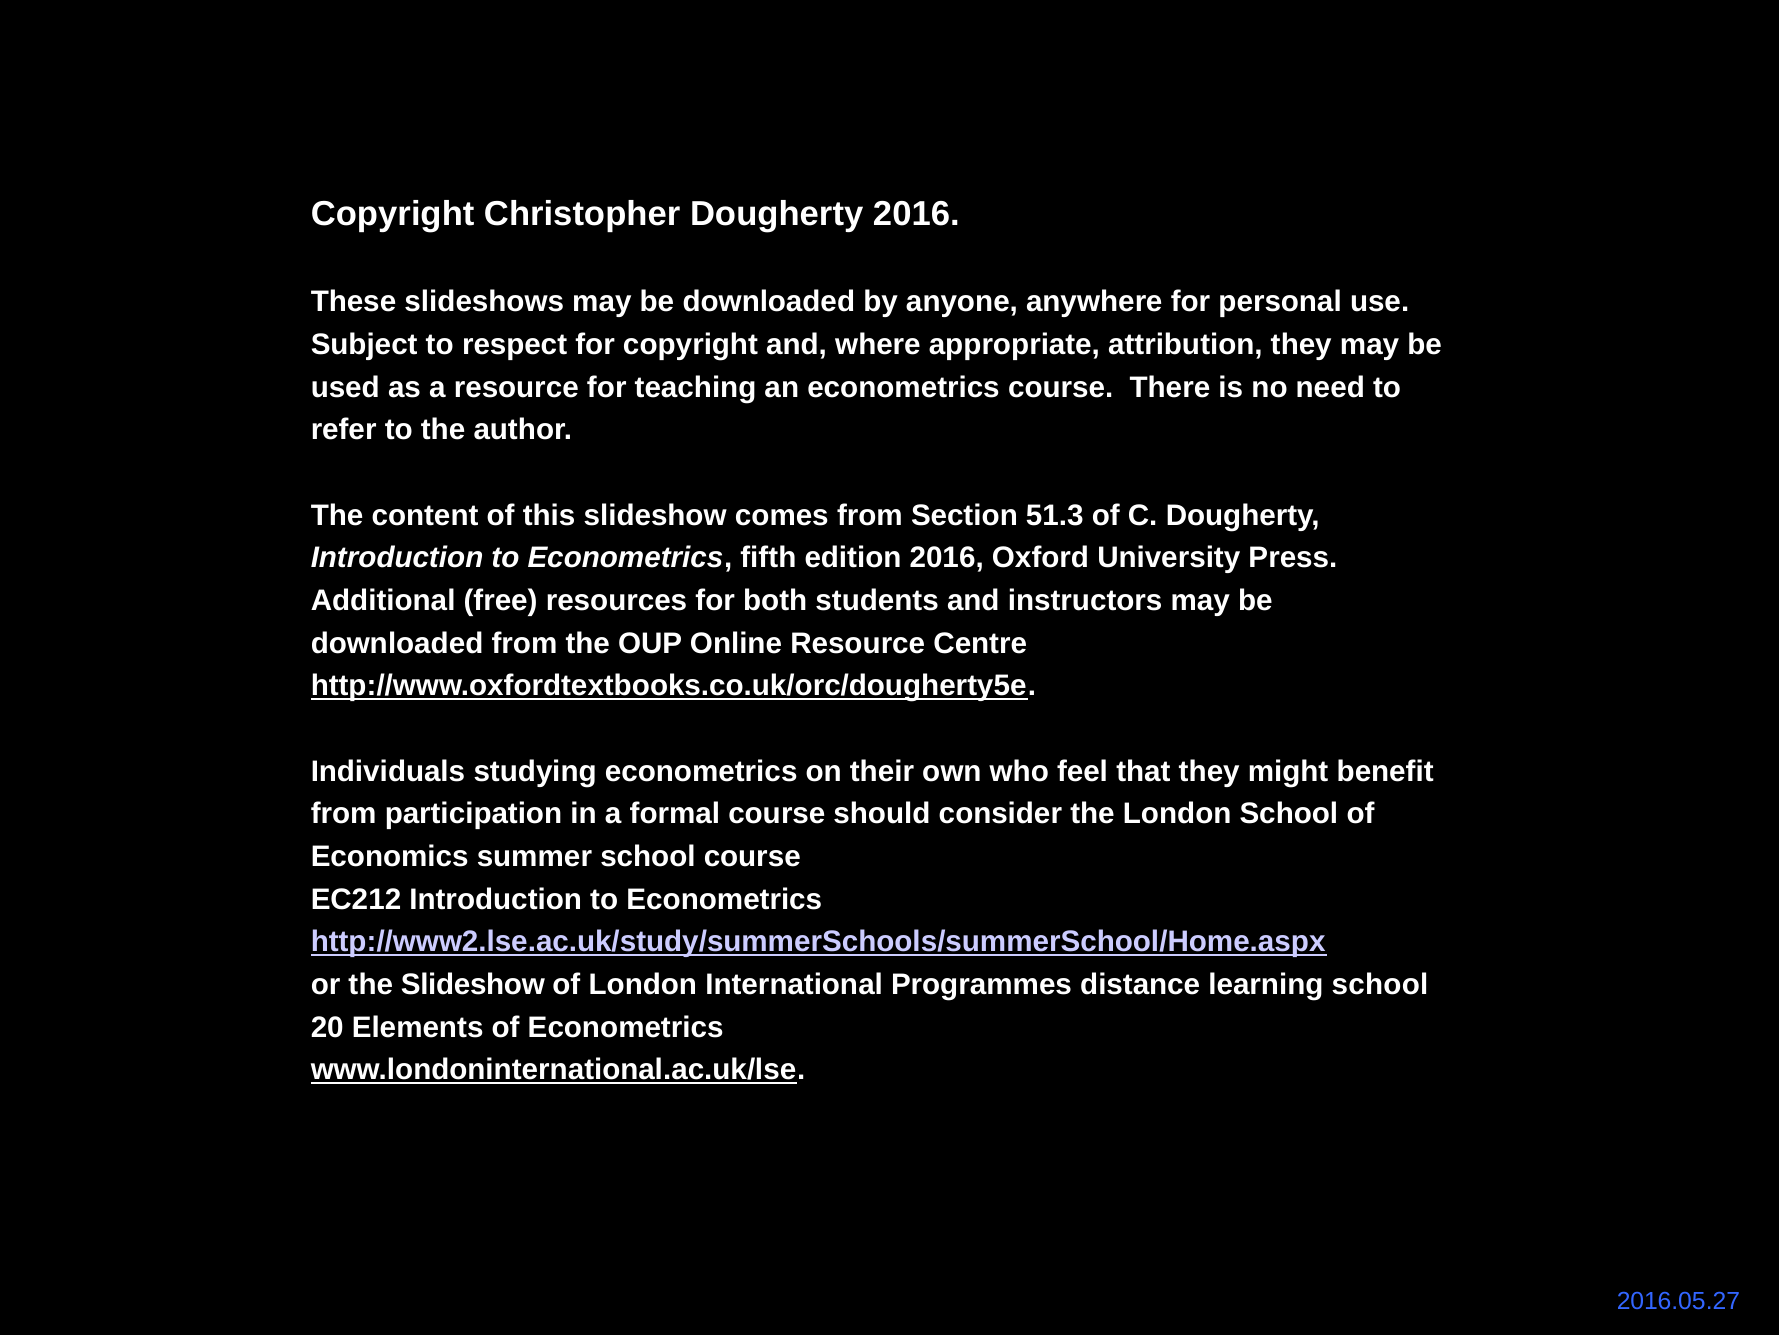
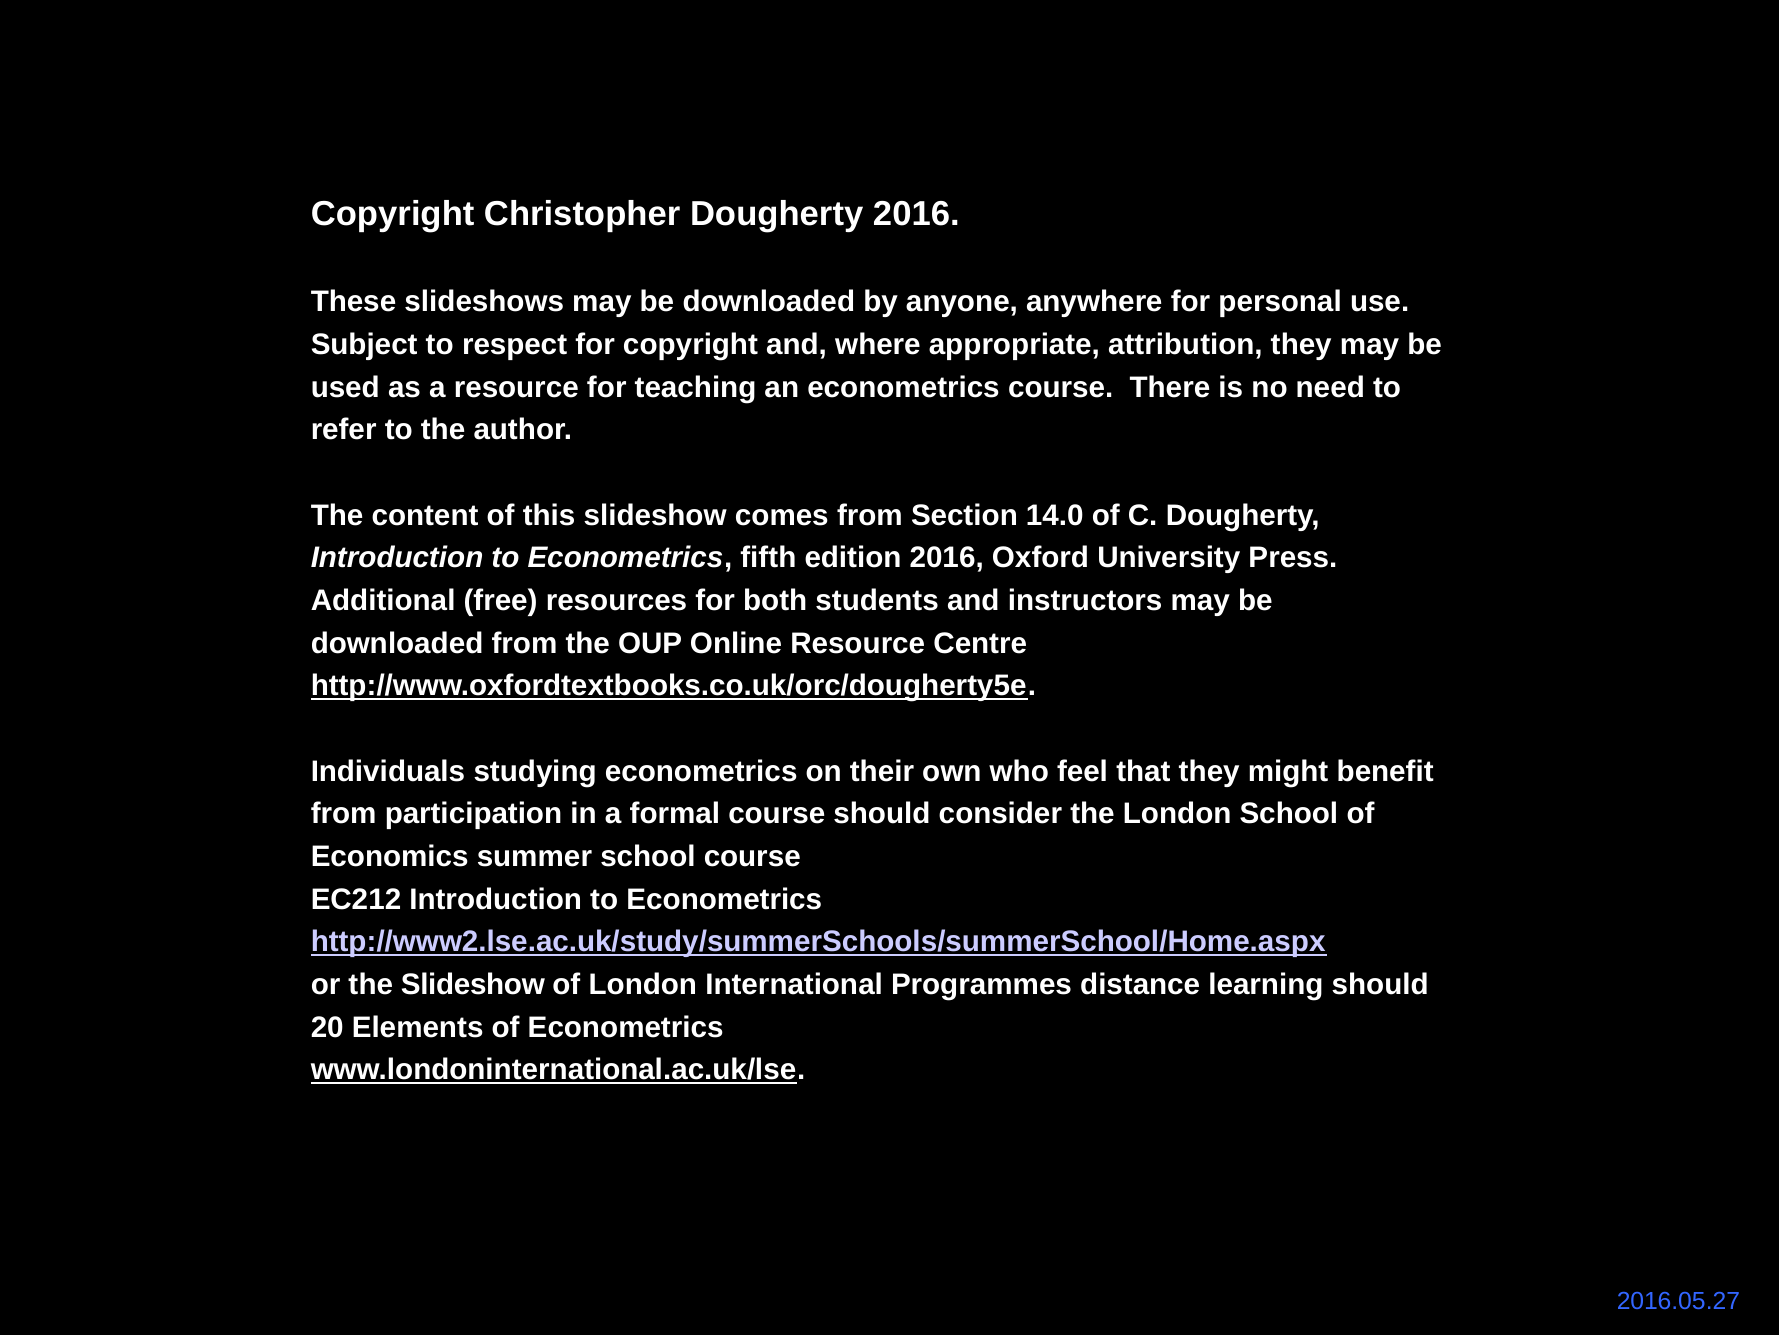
51.3: 51.3 -> 14.0
learning school: school -> should
